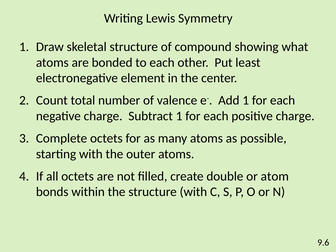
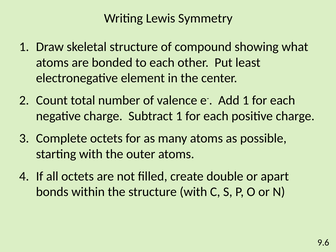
atom: atom -> apart
